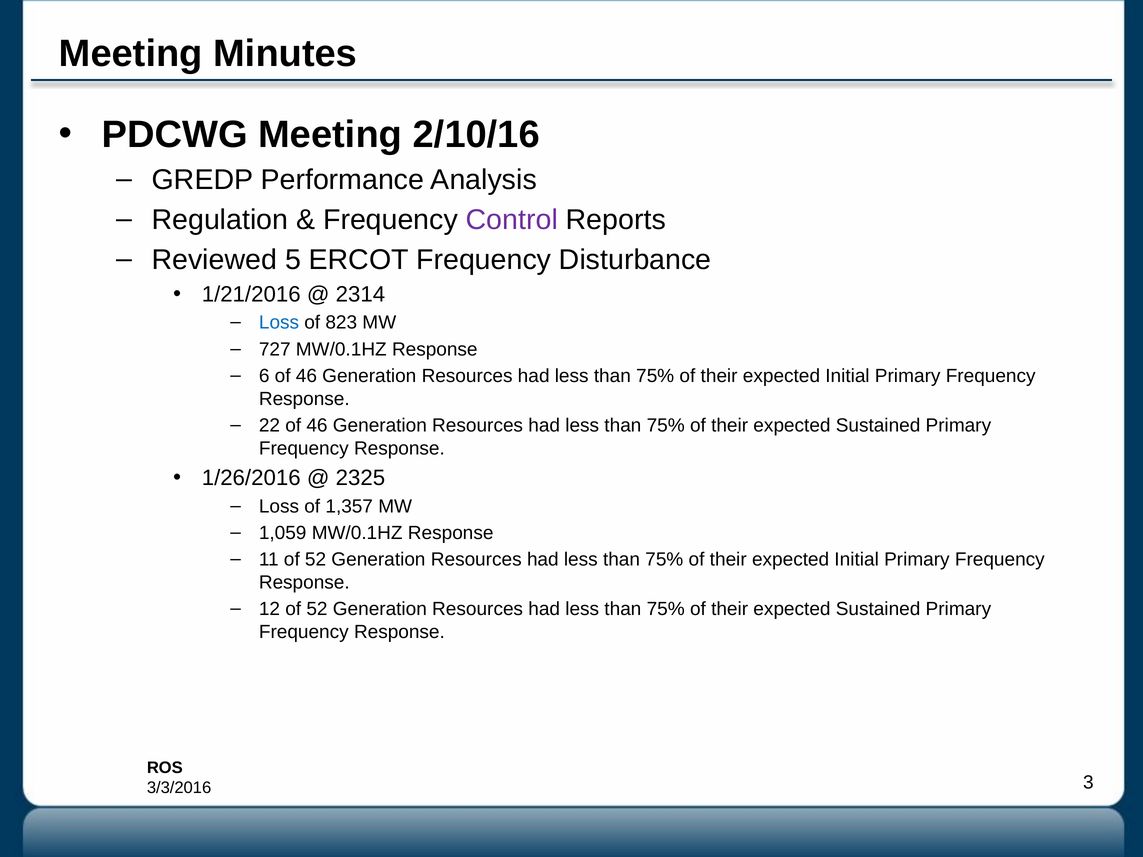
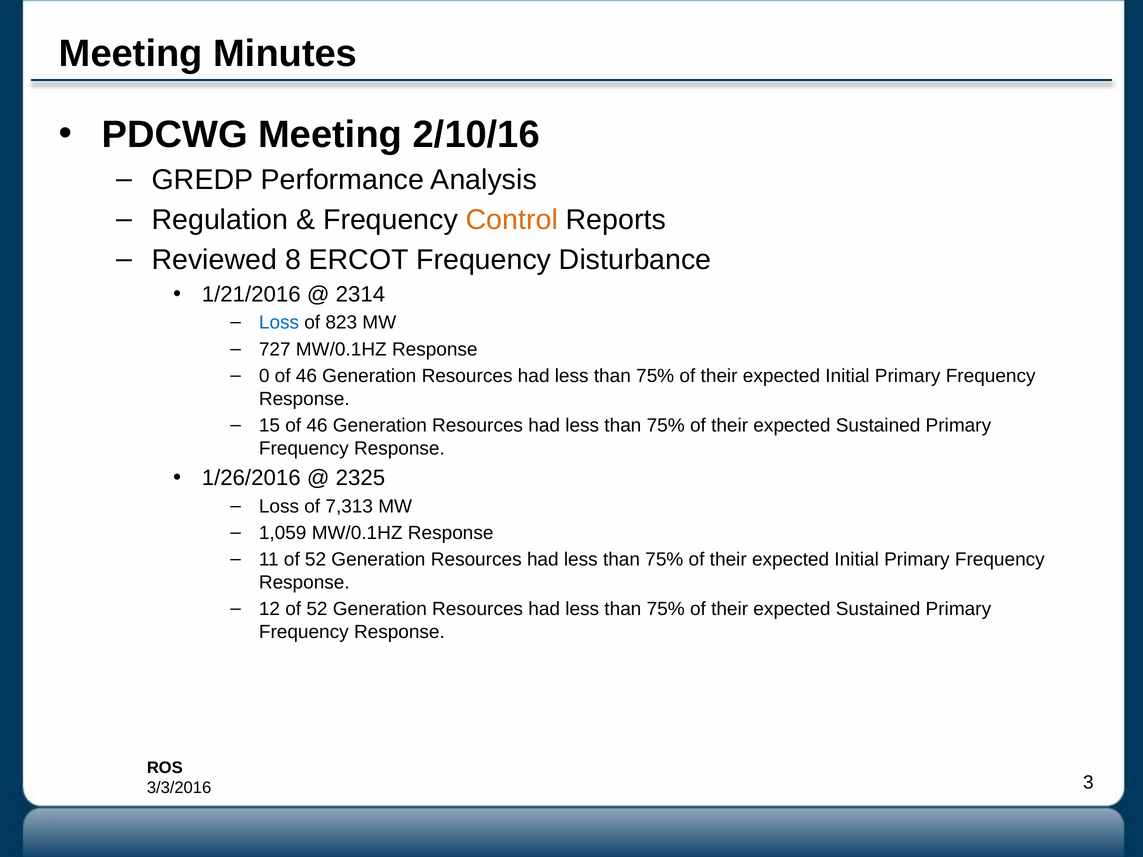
Control colour: purple -> orange
5: 5 -> 8
6: 6 -> 0
22: 22 -> 15
1,357: 1,357 -> 7,313
